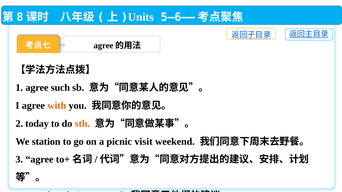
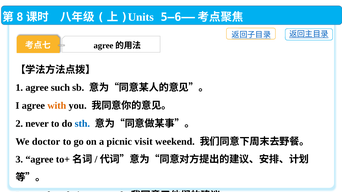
today: today -> never
sth colour: orange -> blue
station: station -> doctor
